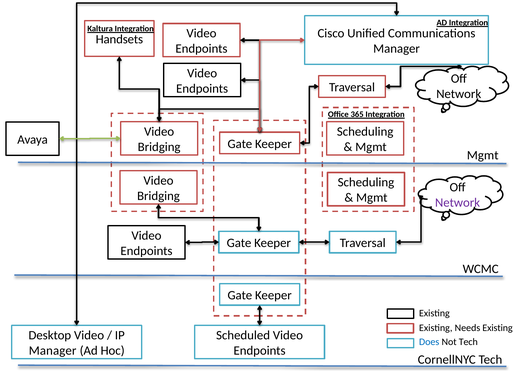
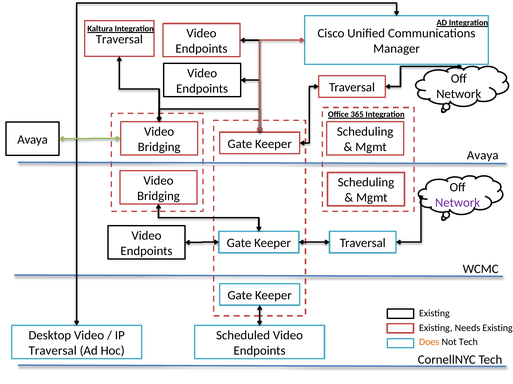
Handsets at (119, 39): Handsets -> Traversal
Mgmt at (483, 156): Mgmt -> Avaya
Does colour: blue -> orange
Manager at (53, 351): Manager -> Traversal
